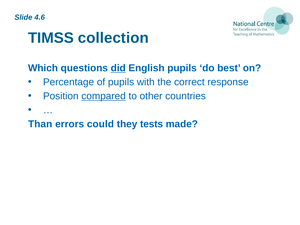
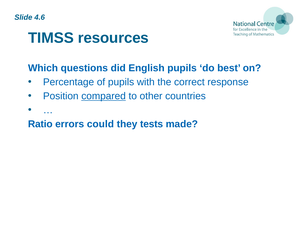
collection: collection -> resources
did underline: present -> none
Than: Than -> Ratio
